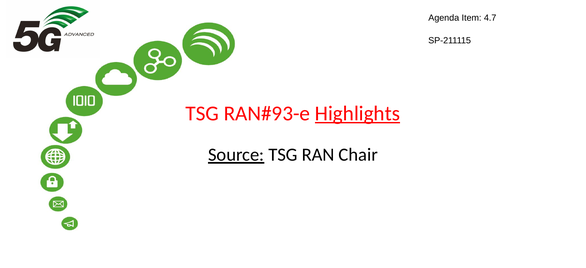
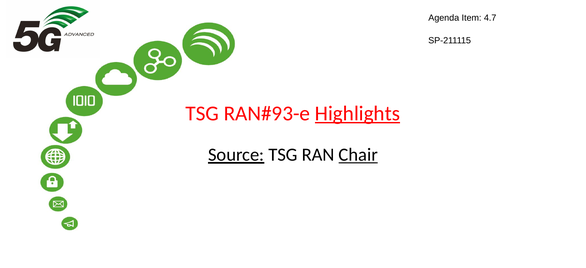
Chair underline: none -> present
